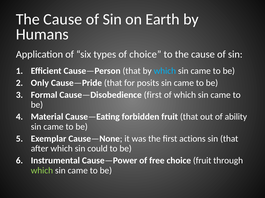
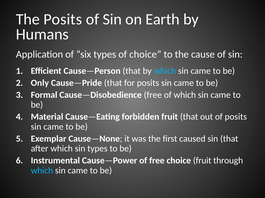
Cause at (63, 19): Cause -> Posits
Cause—Disobedience first: first -> free
of ability: ability -> posits
actions: actions -> caused
sin could: could -> types
which at (42, 171) colour: light green -> light blue
